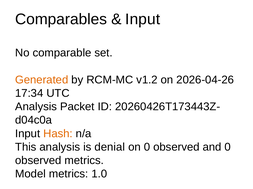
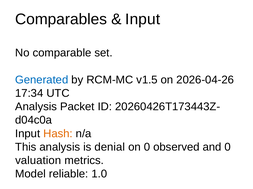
Generated colour: orange -> blue
v1.2: v1.2 -> v1.5
observed at (38, 161): observed -> valuation
Model metrics: metrics -> reliable
